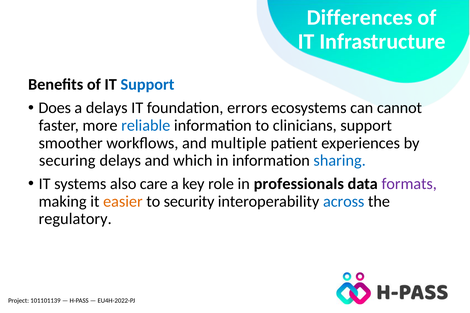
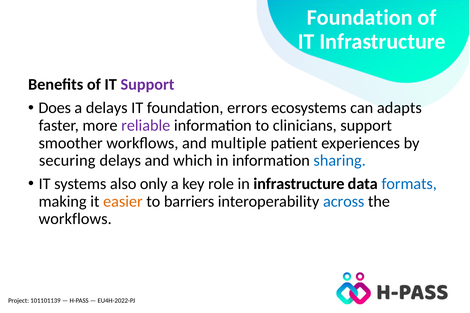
Differences at (360, 18): Differences -> Foundation
Support at (147, 85) colour: blue -> purple
cannot: cannot -> adapts
reliable colour: blue -> purple
care: care -> only
in professionals: professionals -> infrastructure
formats colour: purple -> blue
security: security -> barriers
regulatory at (75, 219): regulatory -> workflows
